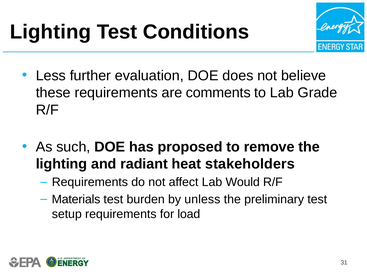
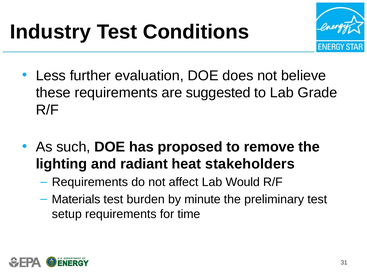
Lighting at (50, 32): Lighting -> Industry
comments: comments -> suggested
unless: unless -> minute
load: load -> time
